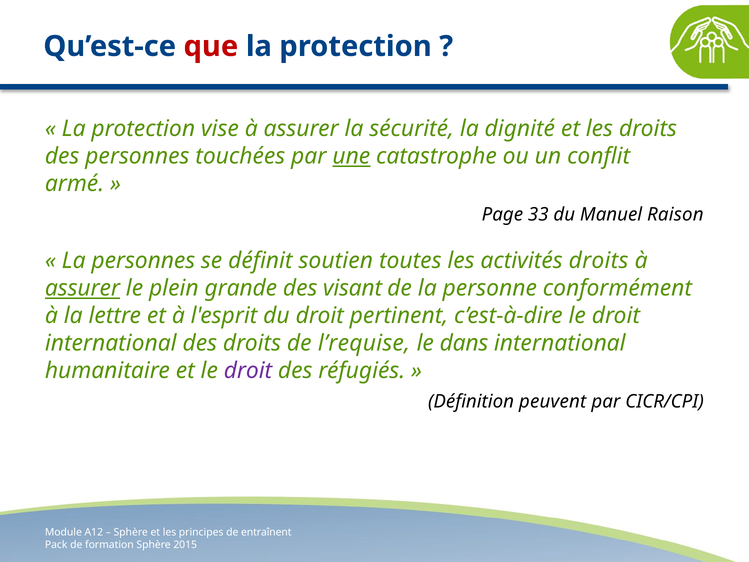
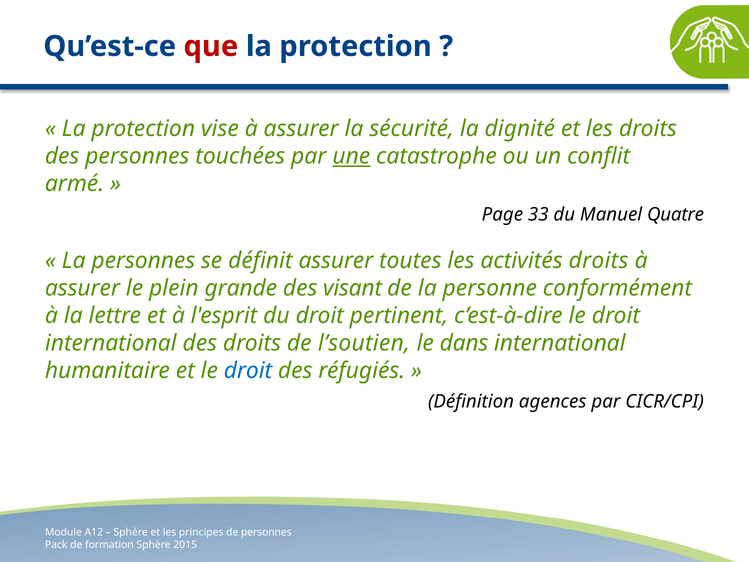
Raison: Raison -> Quatre
définit soutien: soutien -> assurer
assurer at (82, 288) underline: present -> none
l’requise: l’requise -> l’soutien
droit at (248, 371) colour: purple -> blue
peuvent: peuvent -> agences
de entraînent: entraînent -> personnes
